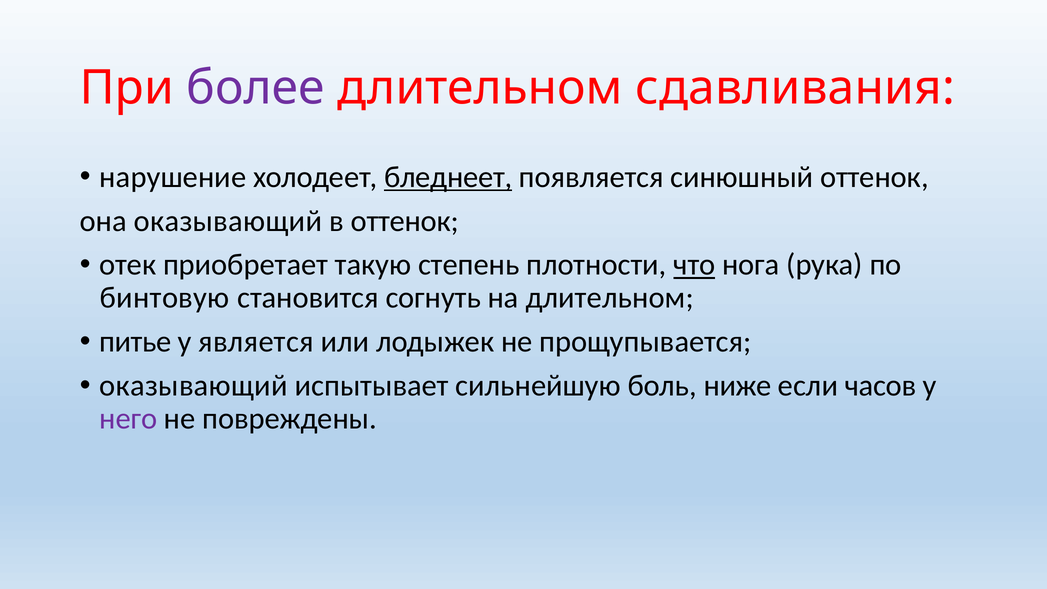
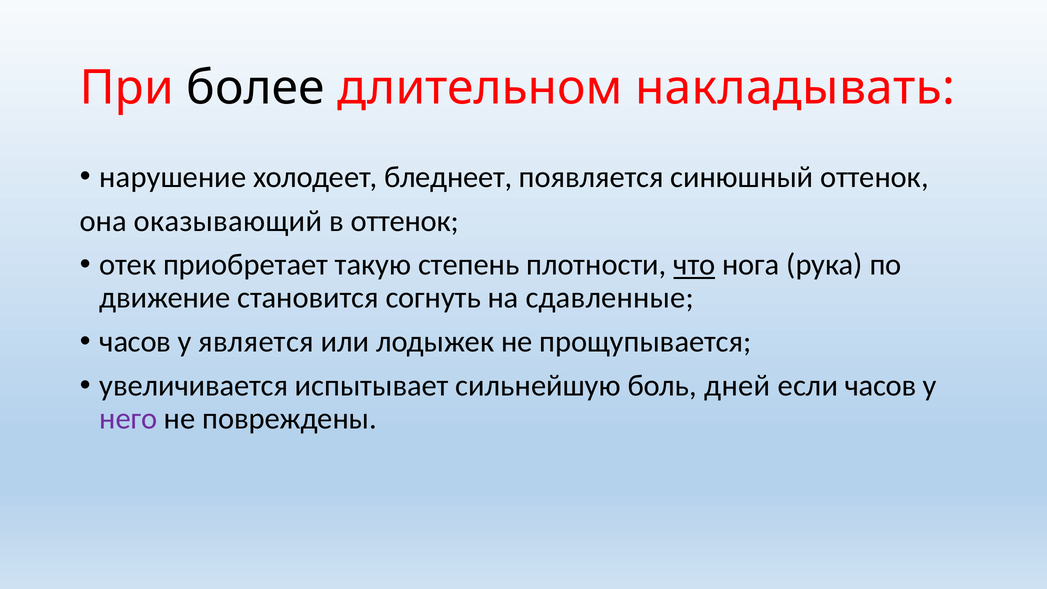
более colour: purple -> black
сдавливания: сдавливания -> накладывать
бледнеет underline: present -> none
бинтовую: бинтовую -> движение
на длительном: длительном -> сдавленные
питье at (135, 342): питье -> часов
оказывающий at (194, 386): оказывающий -> увеличивается
ниже: ниже -> дней
